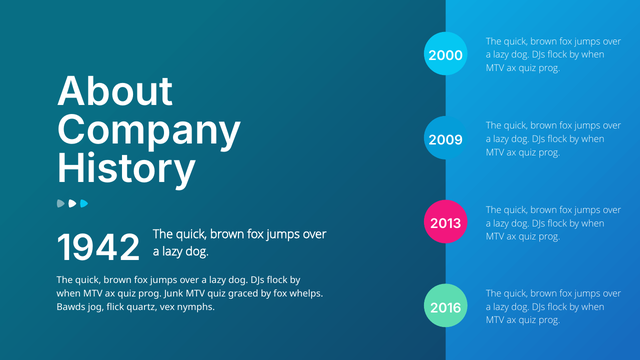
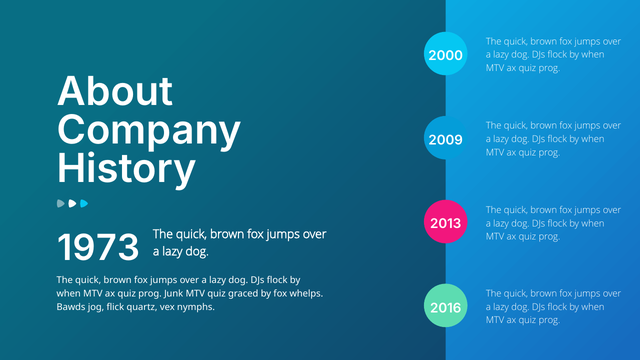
1942: 1942 -> 1973
